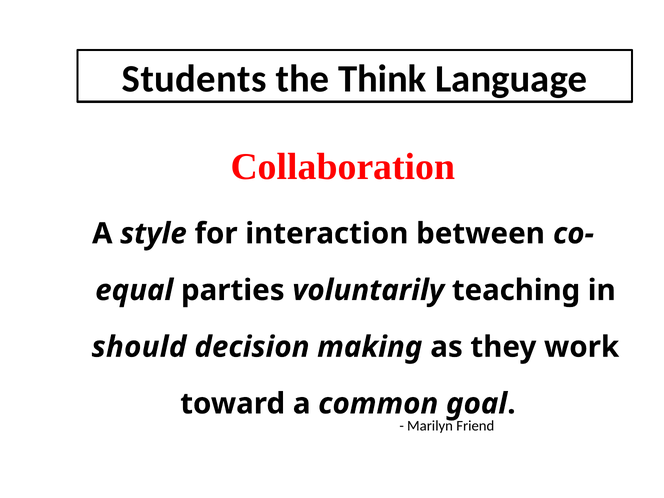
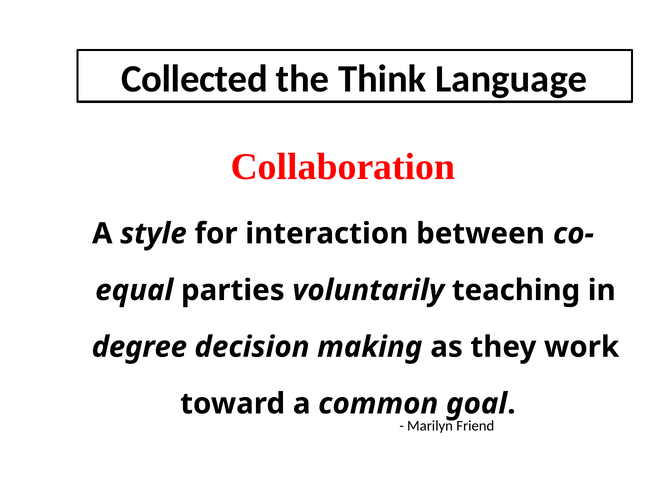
Students: Students -> Collected
should: should -> degree
